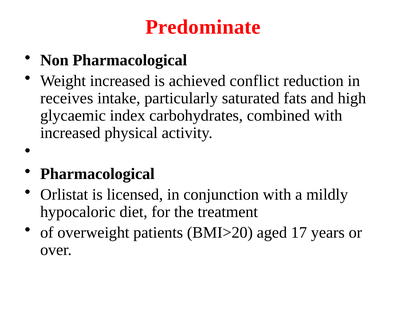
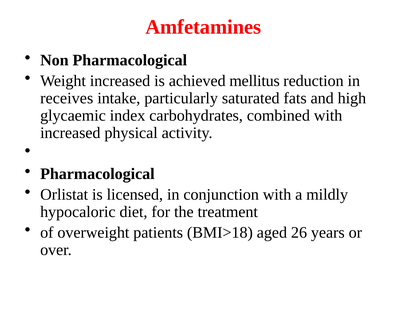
Predominate: Predominate -> Amfetamines
conflict: conflict -> mellitus
BMI>20: BMI>20 -> BMI>18
17: 17 -> 26
